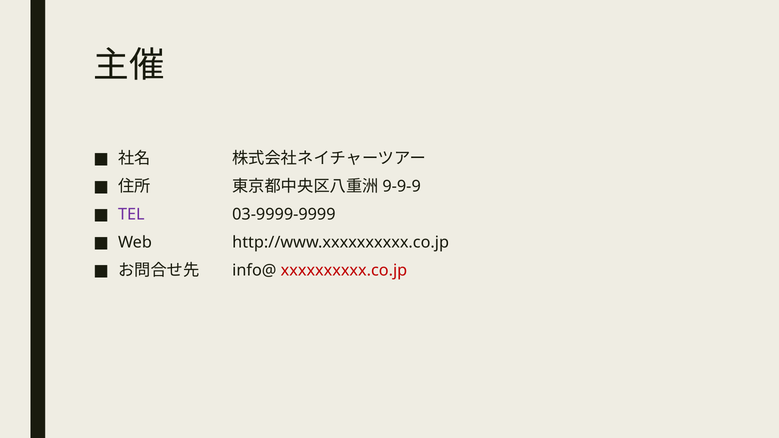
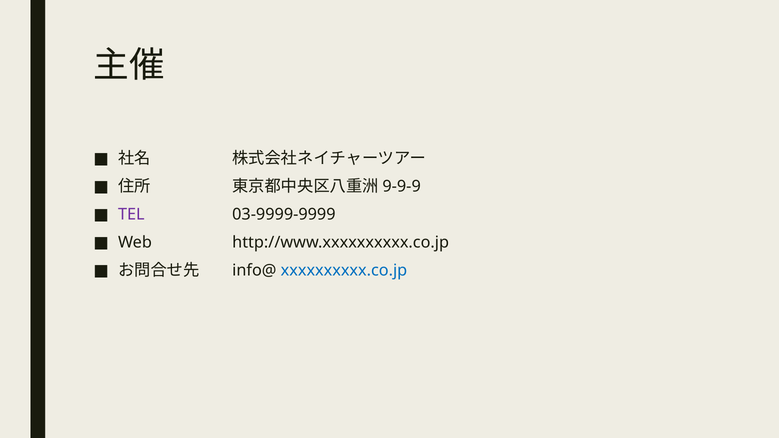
xxxxxxxxxx.co.jp colour: red -> blue
